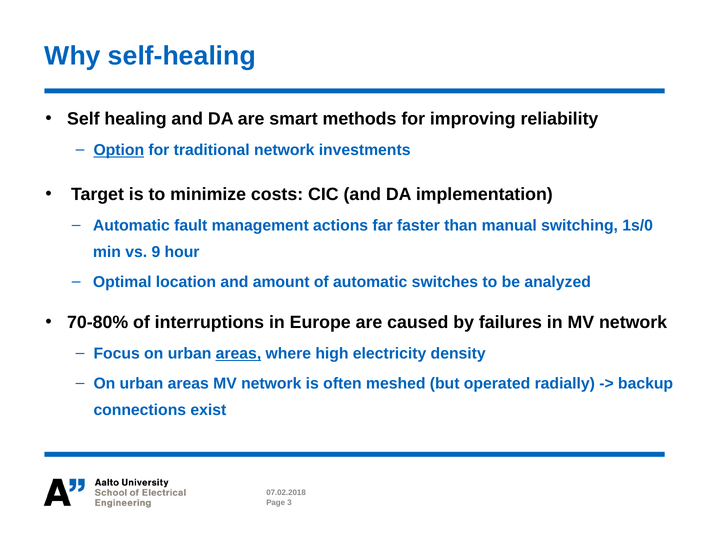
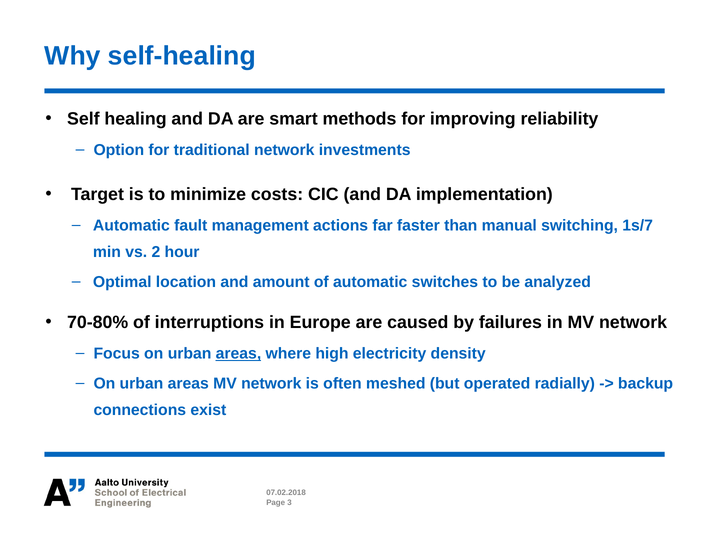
Option underline: present -> none
1s/0: 1s/0 -> 1s/7
9: 9 -> 2
